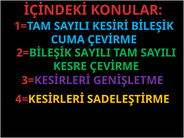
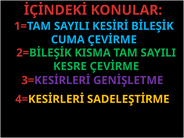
2=BİLEŞİK SAYILI: SAYILI -> KISMA
